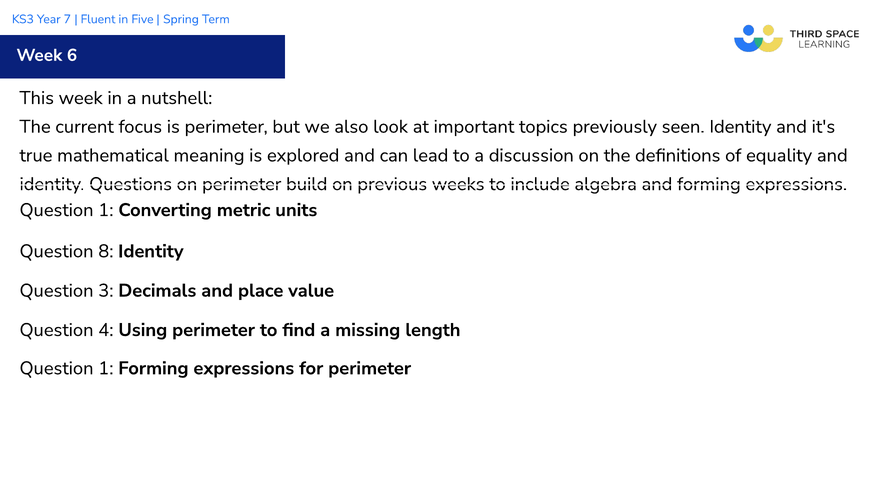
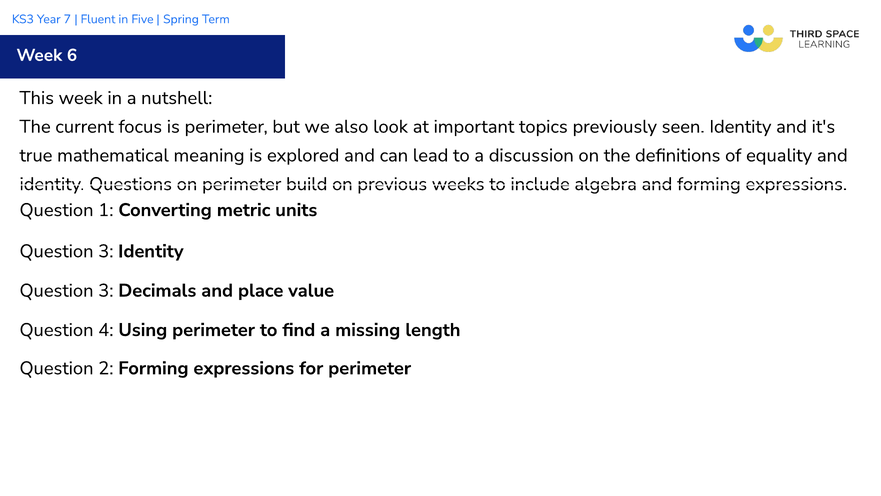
8 at (106, 251): 8 -> 3
1 at (106, 368): 1 -> 2
